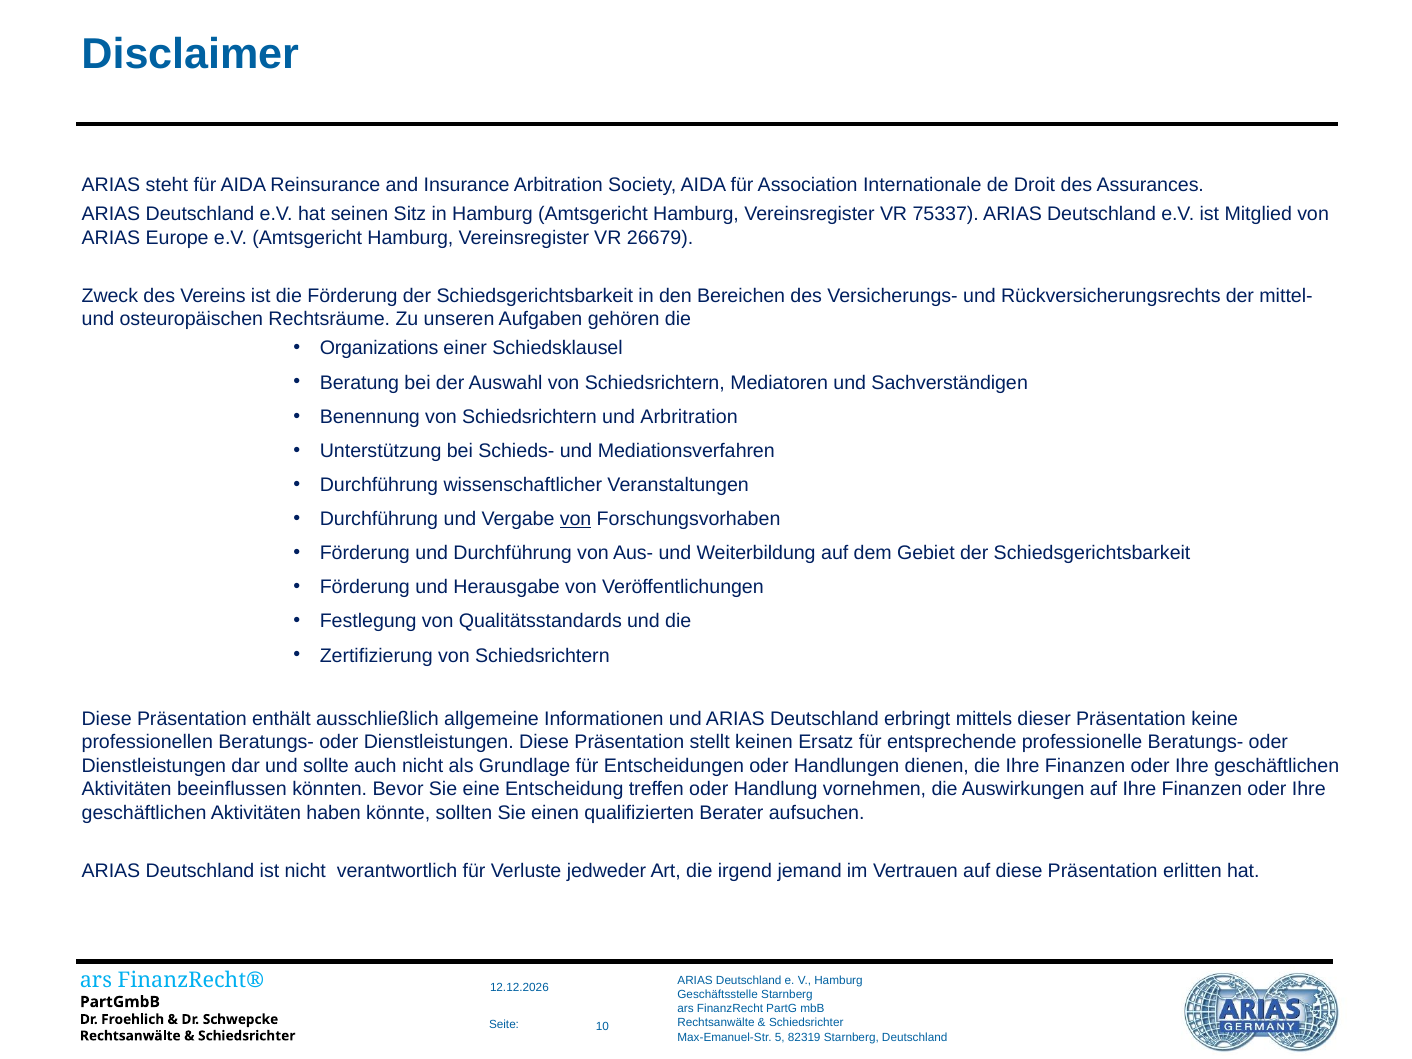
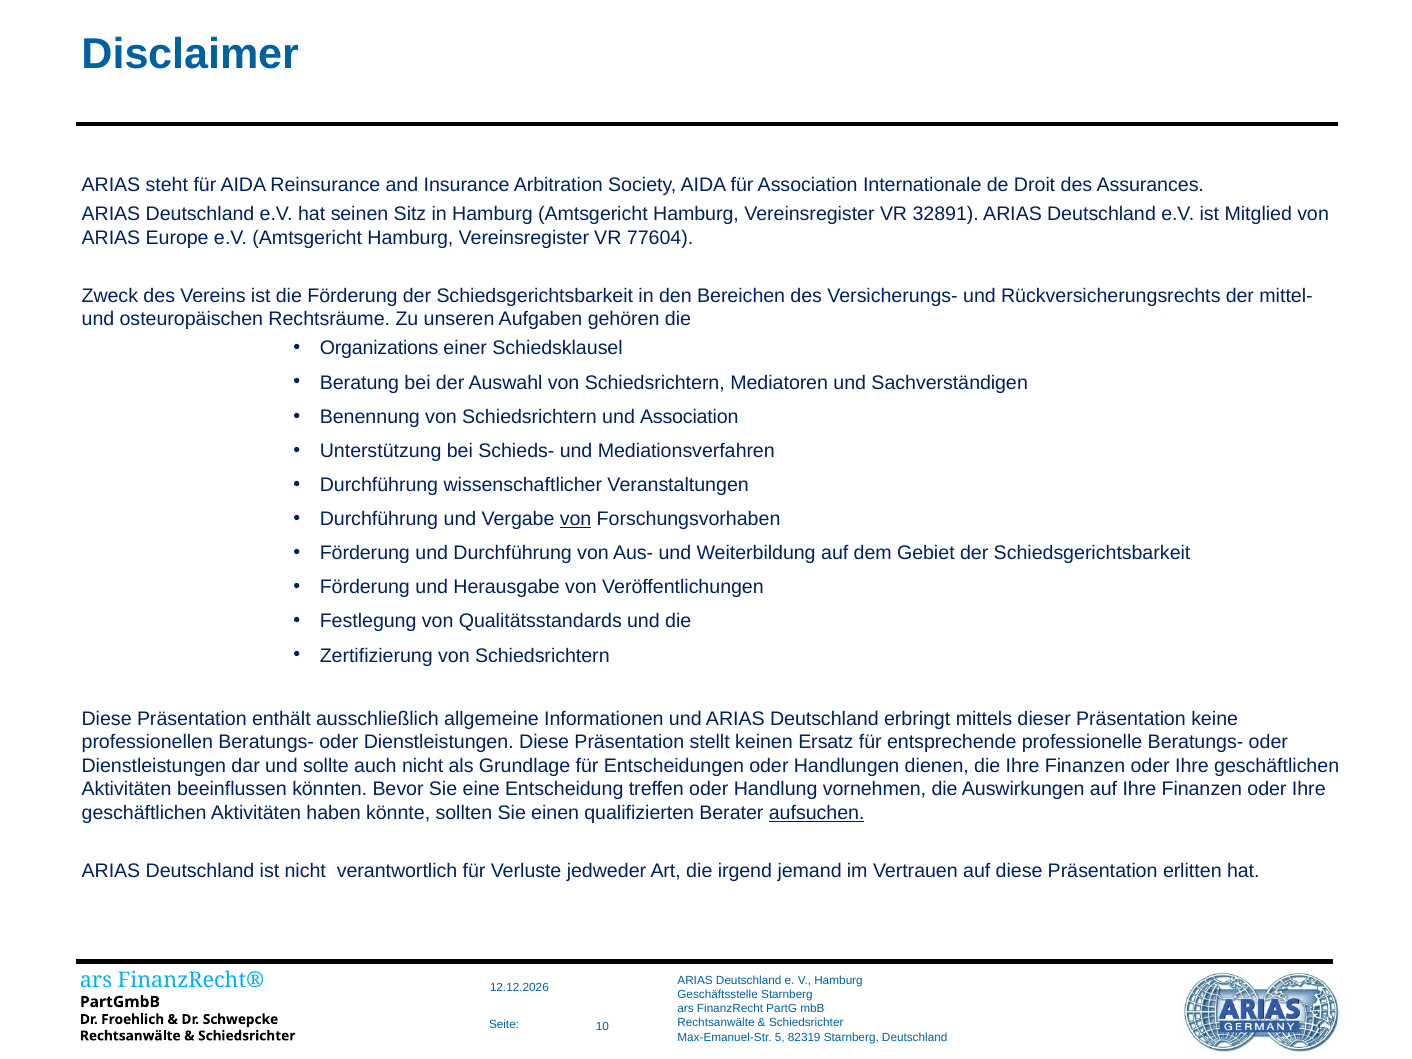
75337: 75337 -> 32891
26679: 26679 -> 77604
und Arbritration: Arbritration -> Association
aufsuchen underline: none -> present
